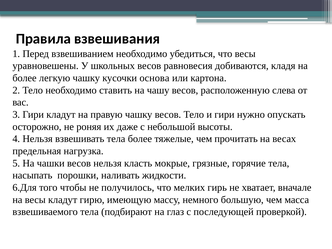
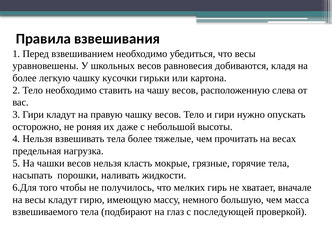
основа: основа -> гирьки
